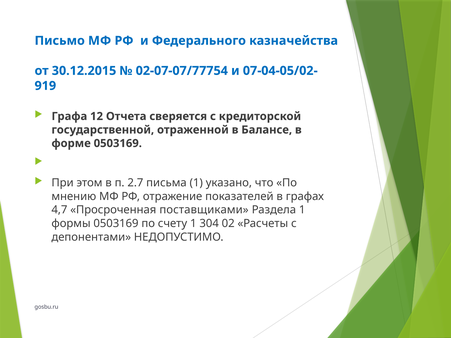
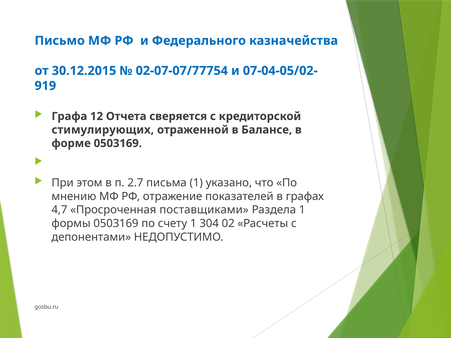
государственной: государственной -> стимулирующих
